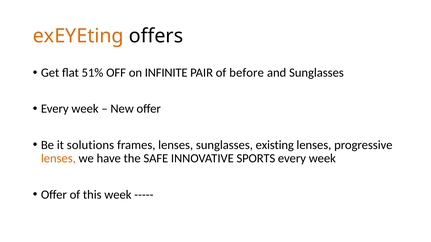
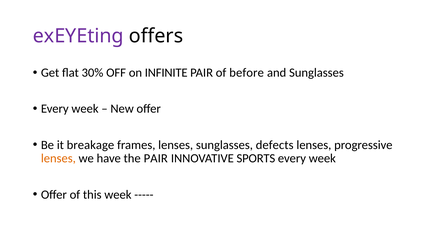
exEYEting colour: orange -> purple
51%: 51% -> 30%
solutions: solutions -> breakage
existing: existing -> defects
the SAFE: SAFE -> PAIR
